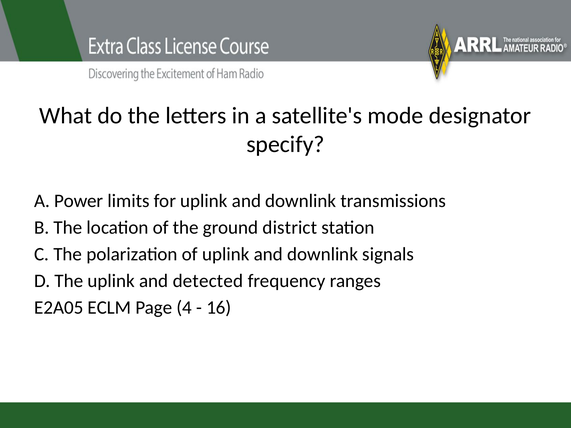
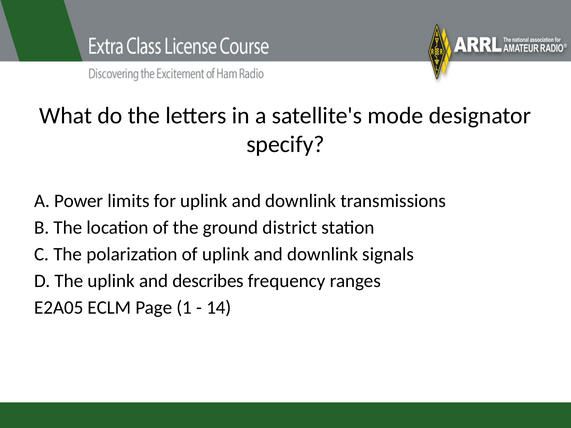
detected: detected -> describes
4: 4 -> 1
16: 16 -> 14
